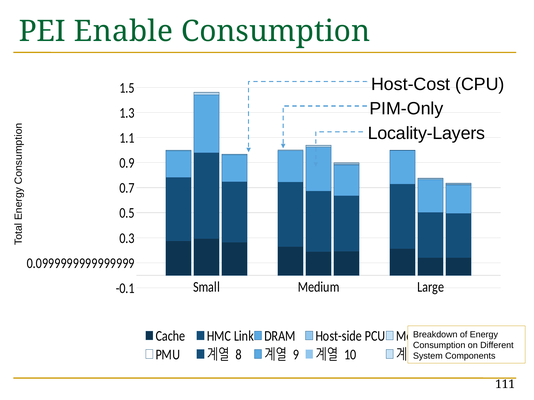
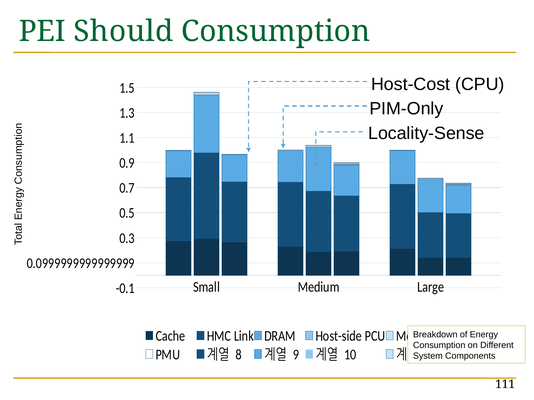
Enable: Enable -> Should
Locality-Layers: Locality-Layers -> Locality-Sense
